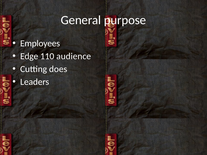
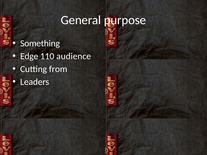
Employees: Employees -> Something
does: does -> from
